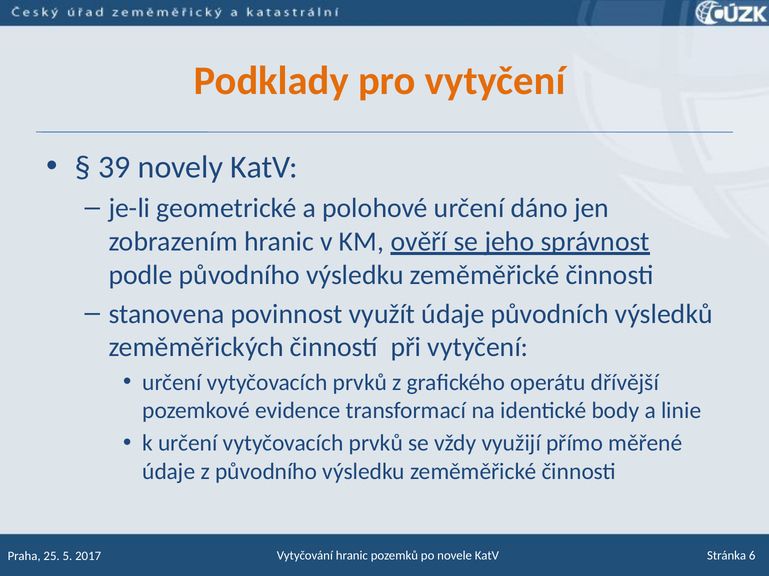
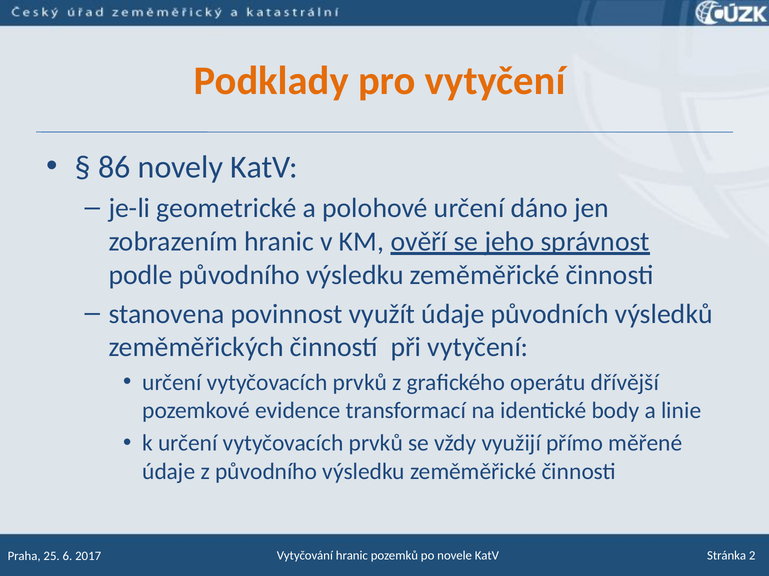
39: 39 -> 86
5: 5 -> 6
6: 6 -> 2
